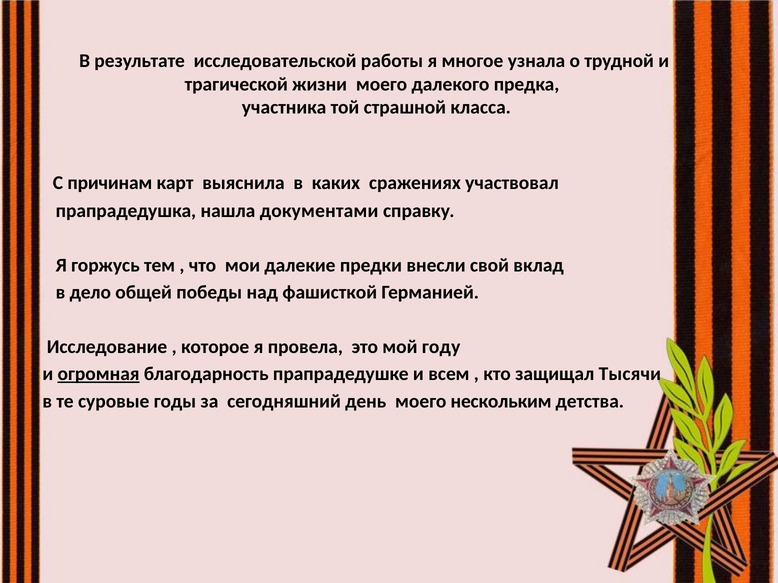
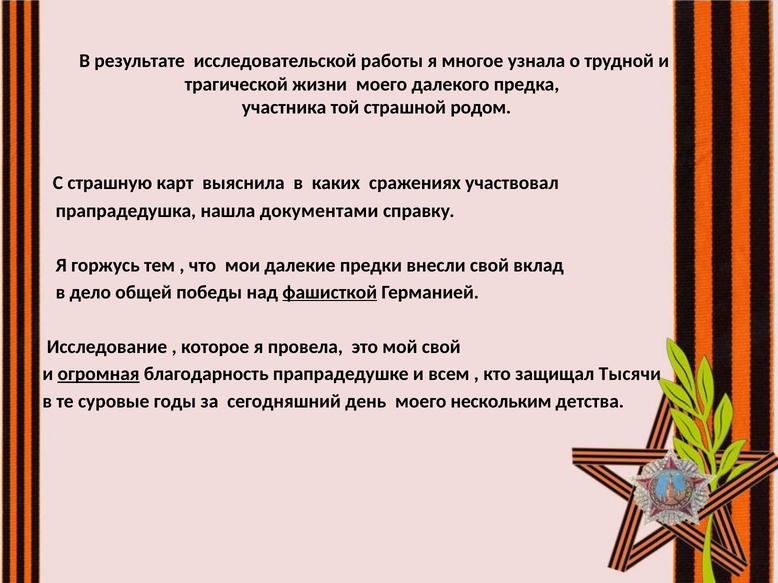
класса: класса -> родом
причинам: причинам -> страшную
фашисткой underline: none -> present
мой году: году -> свой
